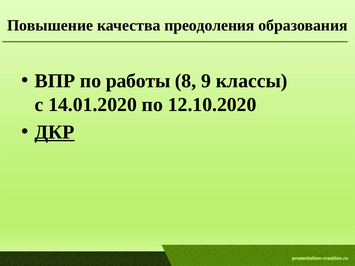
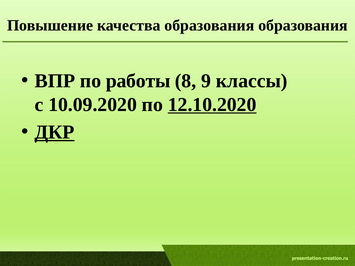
качества преодоления: преодоления -> образования
14.01.2020: 14.01.2020 -> 10.09.2020
12.10.2020 underline: none -> present
